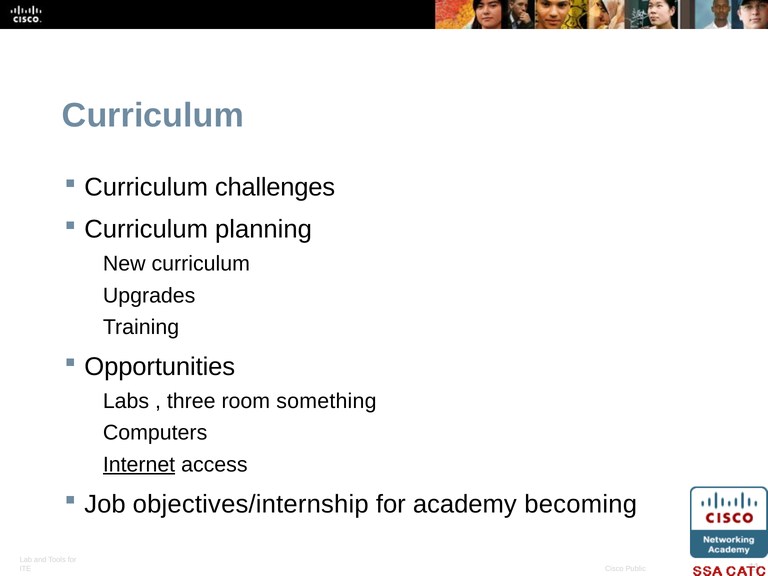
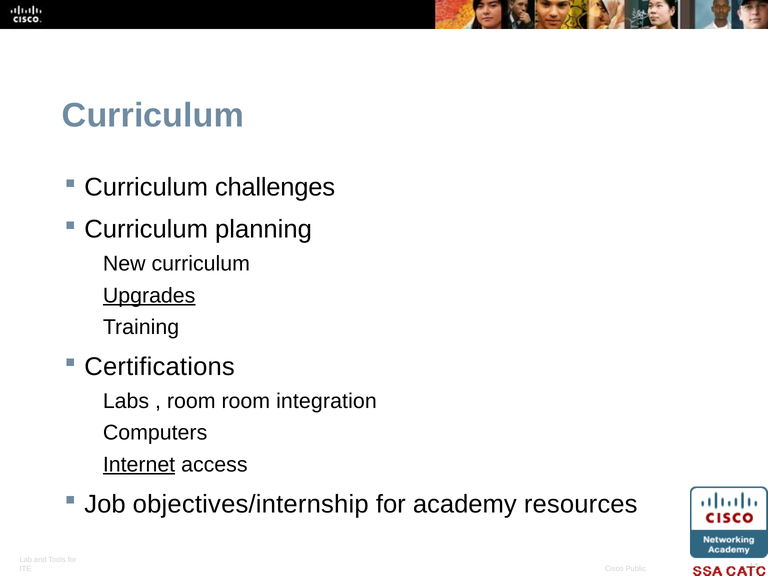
Upgrades underline: none -> present
Opportunities: Opportunities -> Certifications
three at (191, 401): three -> room
something: something -> integration
becoming: becoming -> resources
